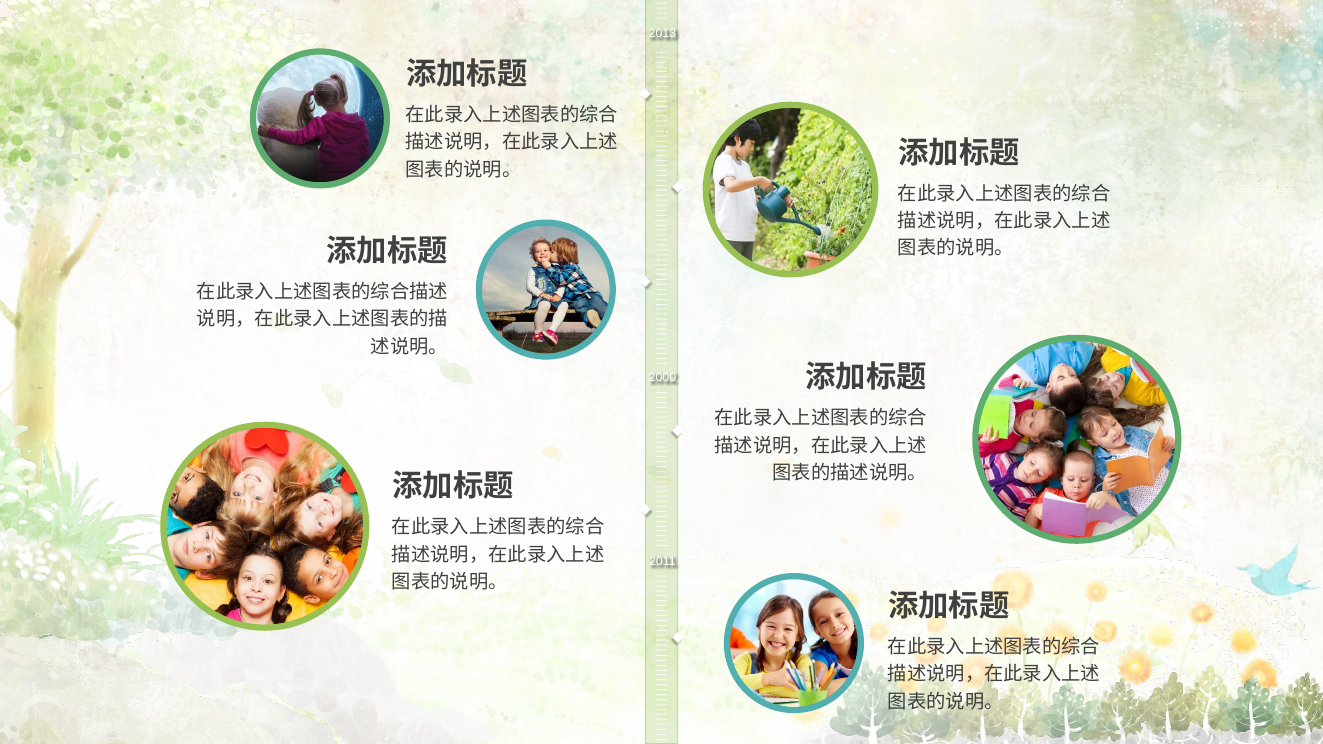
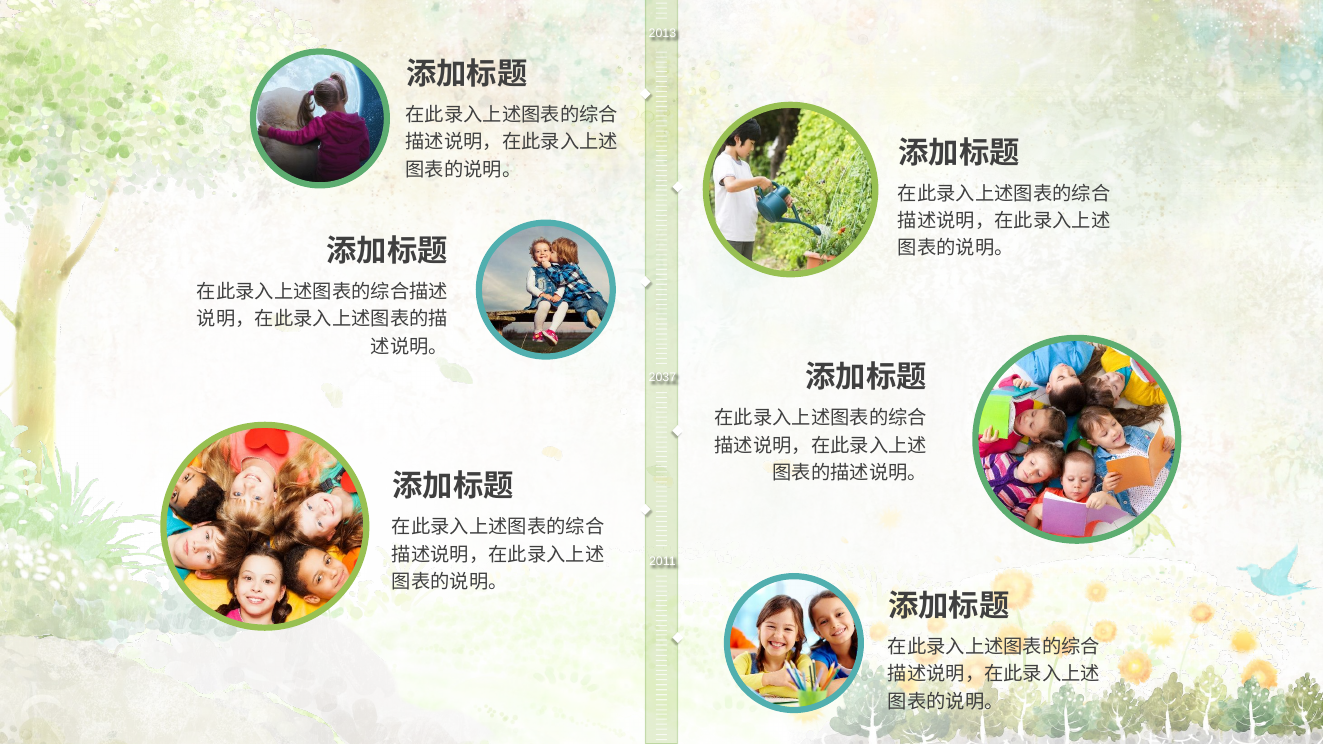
2000: 2000 -> 2037
